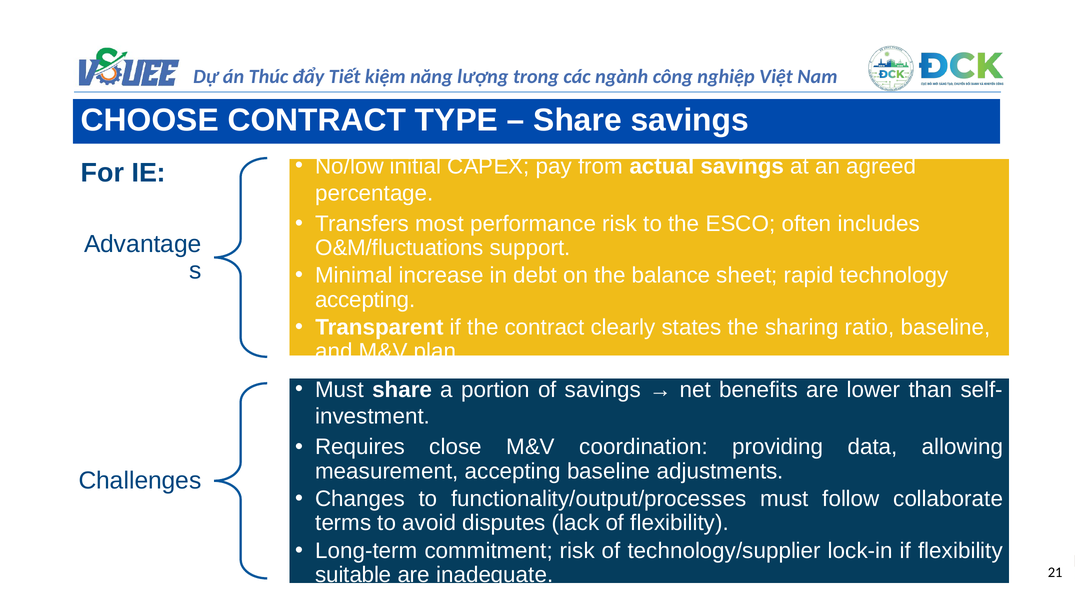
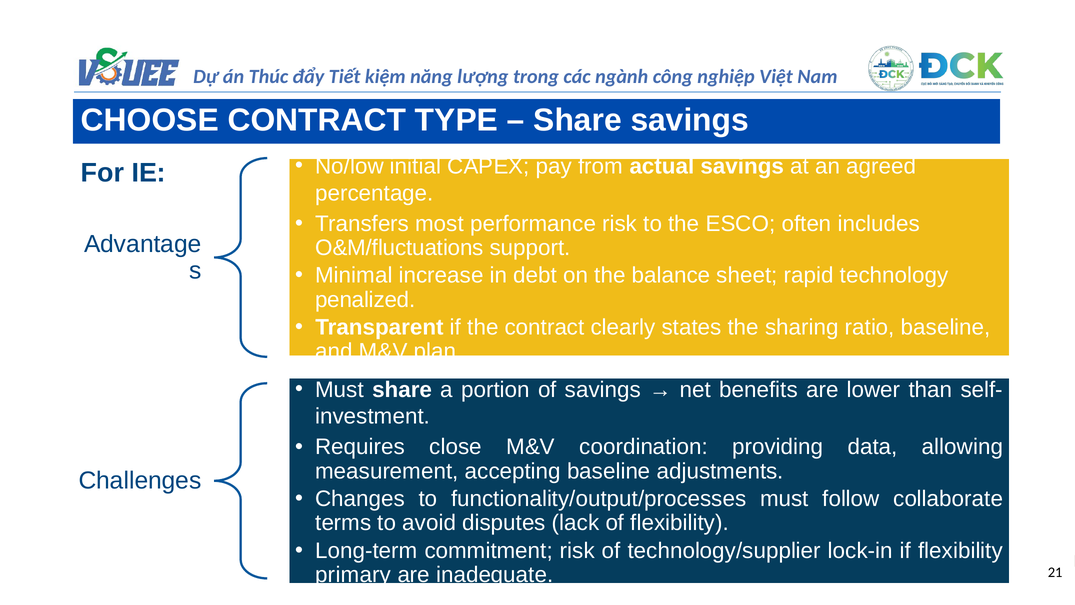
accepting at (365, 300): accepting -> penalized
suitable: suitable -> primary
